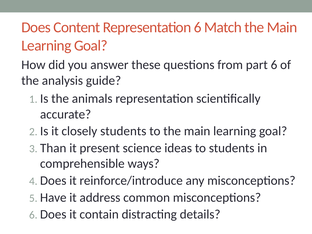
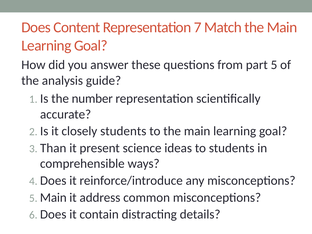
Representation 6: 6 -> 7
part 6: 6 -> 5
animals: animals -> number
Have at (53, 197): Have -> Main
